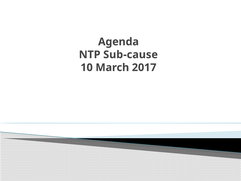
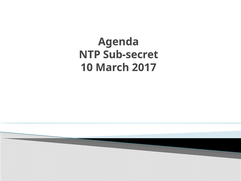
Sub-cause: Sub-cause -> Sub-secret
